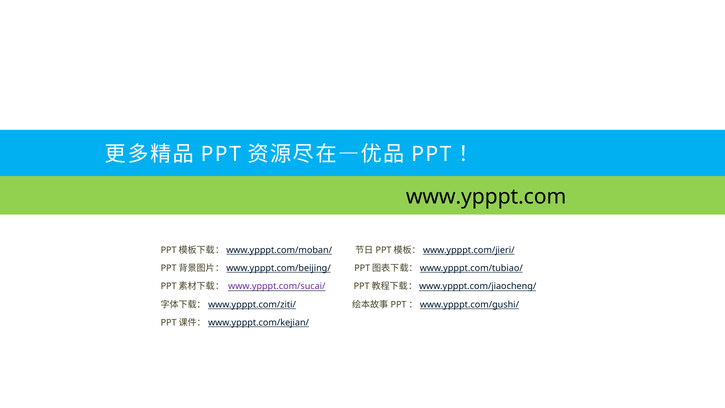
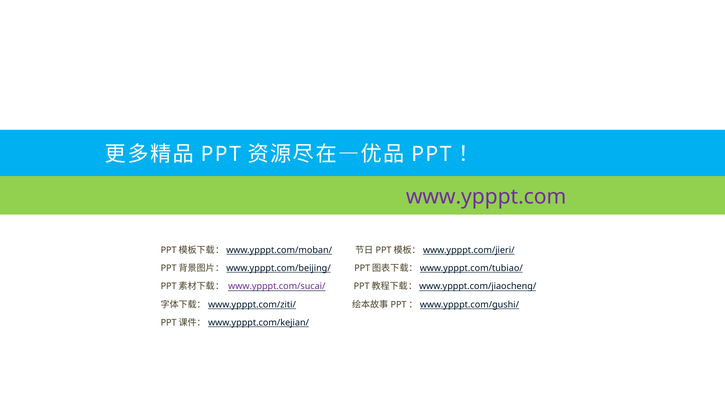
www.ypppt.com colour: black -> purple
